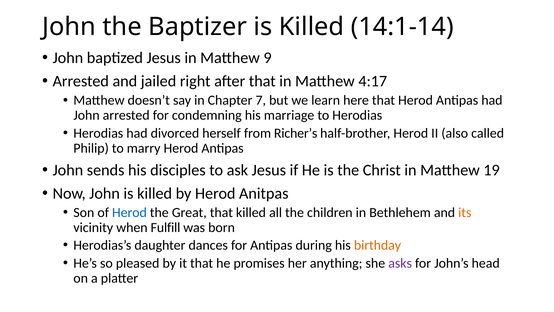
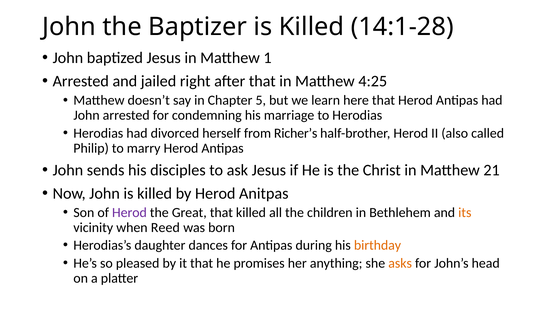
14:1-14: 14:1-14 -> 14:1-28
9: 9 -> 1
4:17: 4:17 -> 4:25
7: 7 -> 5
19: 19 -> 21
Herod at (129, 212) colour: blue -> purple
Fulfill: Fulfill -> Reed
asks colour: purple -> orange
